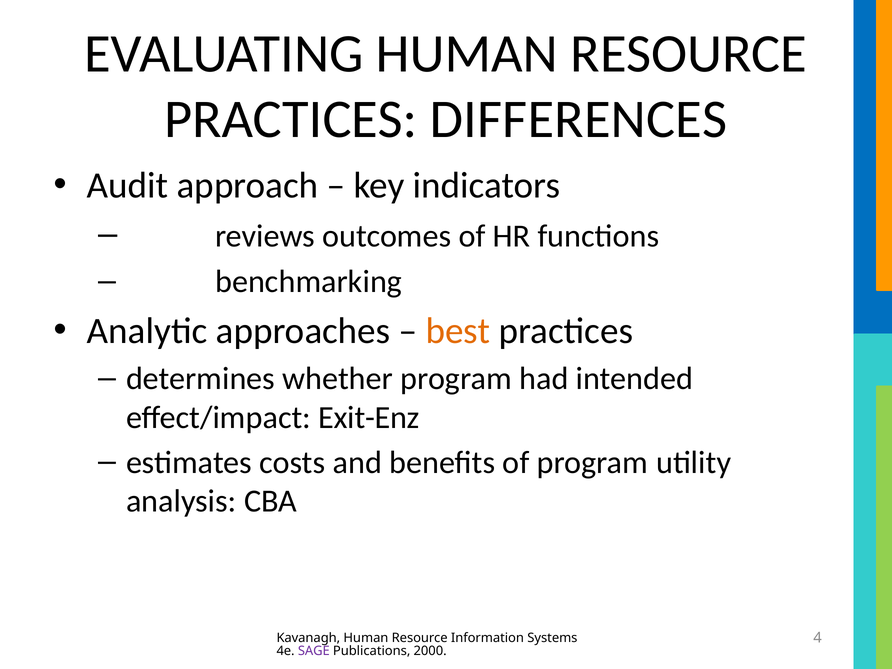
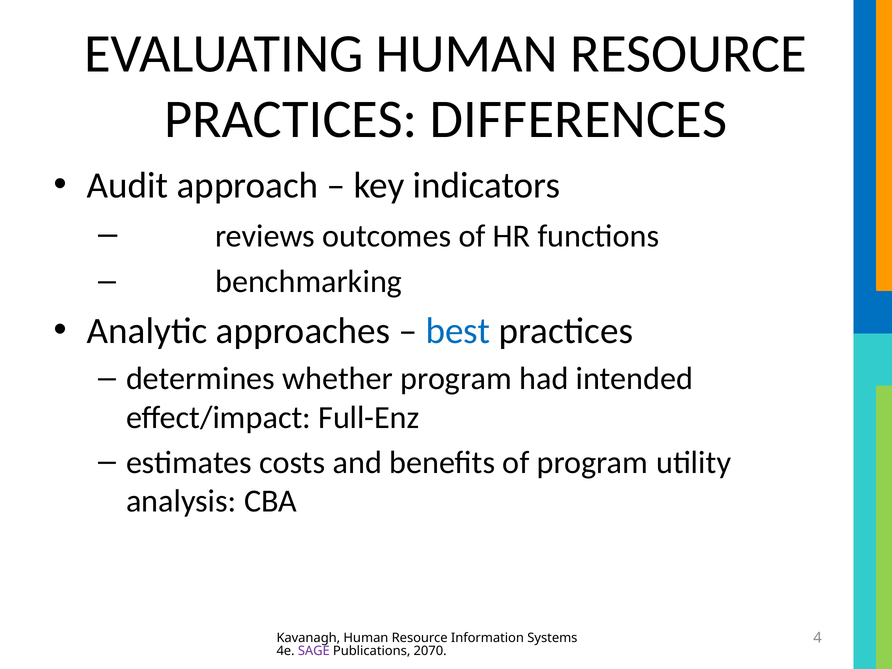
best colour: orange -> blue
Exit-Enz: Exit-Enz -> Full-Enz
2000: 2000 -> 2070
